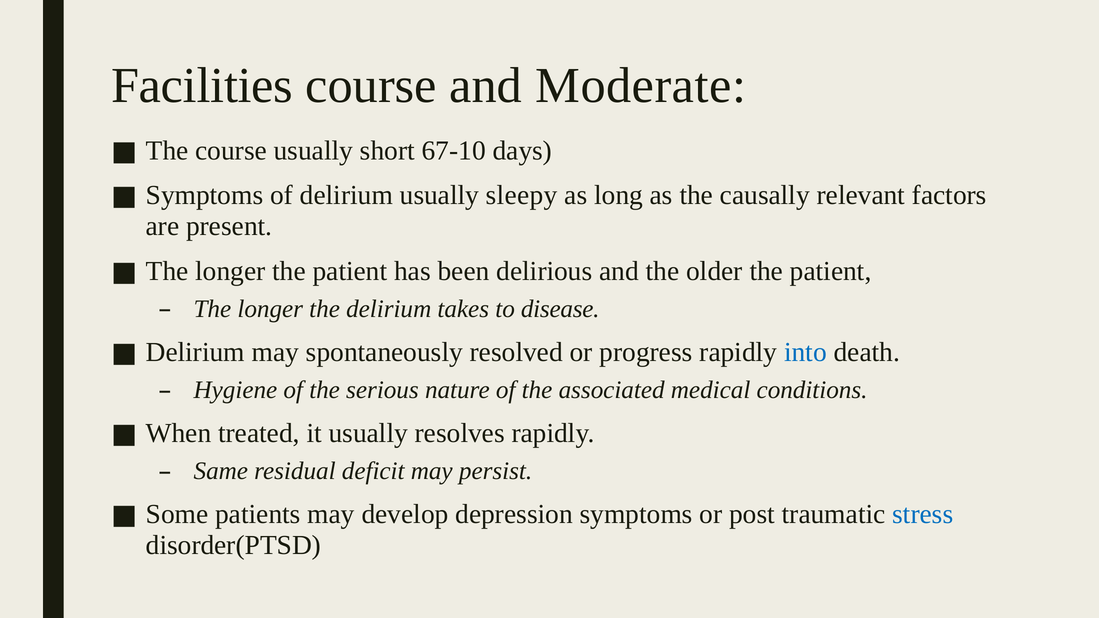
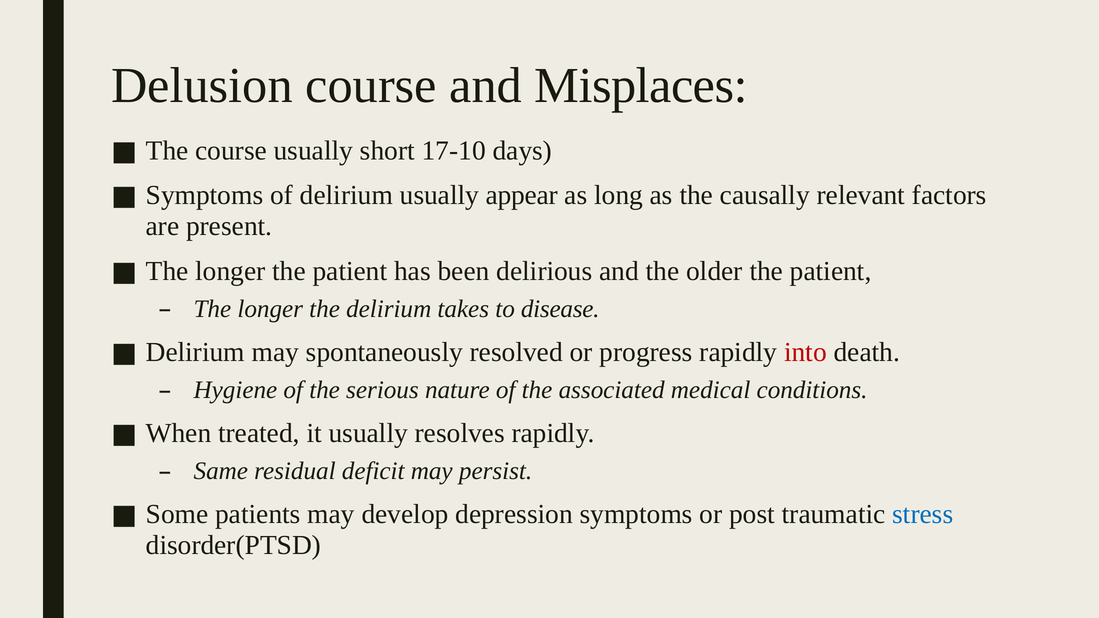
Facilities: Facilities -> Delusion
Moderate: Moderate -> Misplaces
67-10: 67-10 -> 17-10
sleepy: sleepy -> appear
into colour: blue -> red
